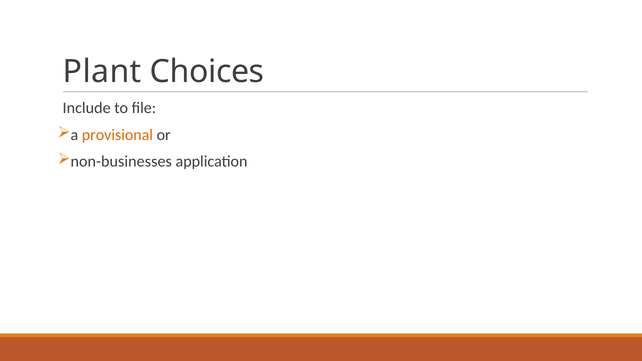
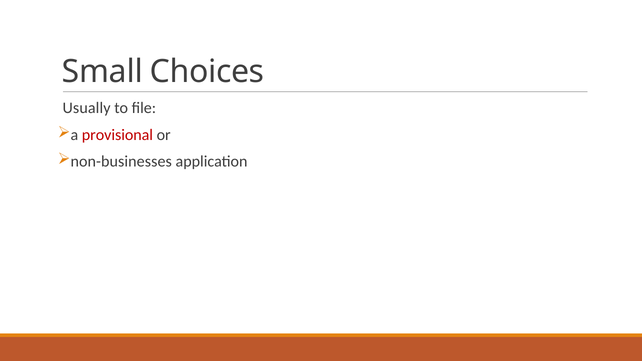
Plant: Plant -> Small
Include: Include -> Usually
provisional colour: orange -> red
